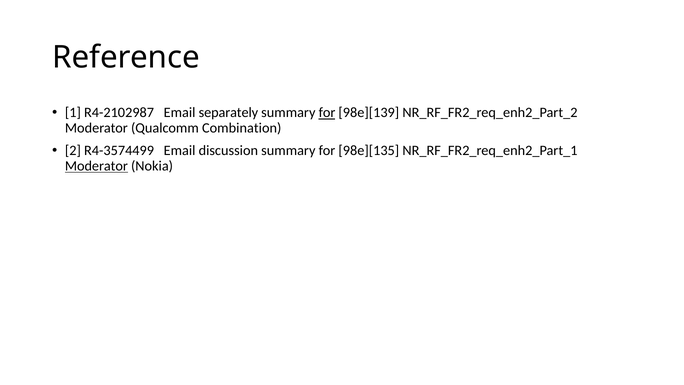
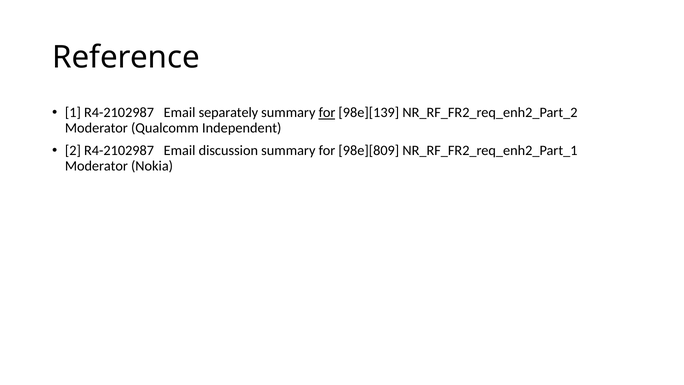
Combination: Combination -> Independent
2 R4-3574499: R4-3574499 -> R4-2102987
98e][135: 98e][135 -> 98e][809
Moderator at (96, 166) underline: present -> none
